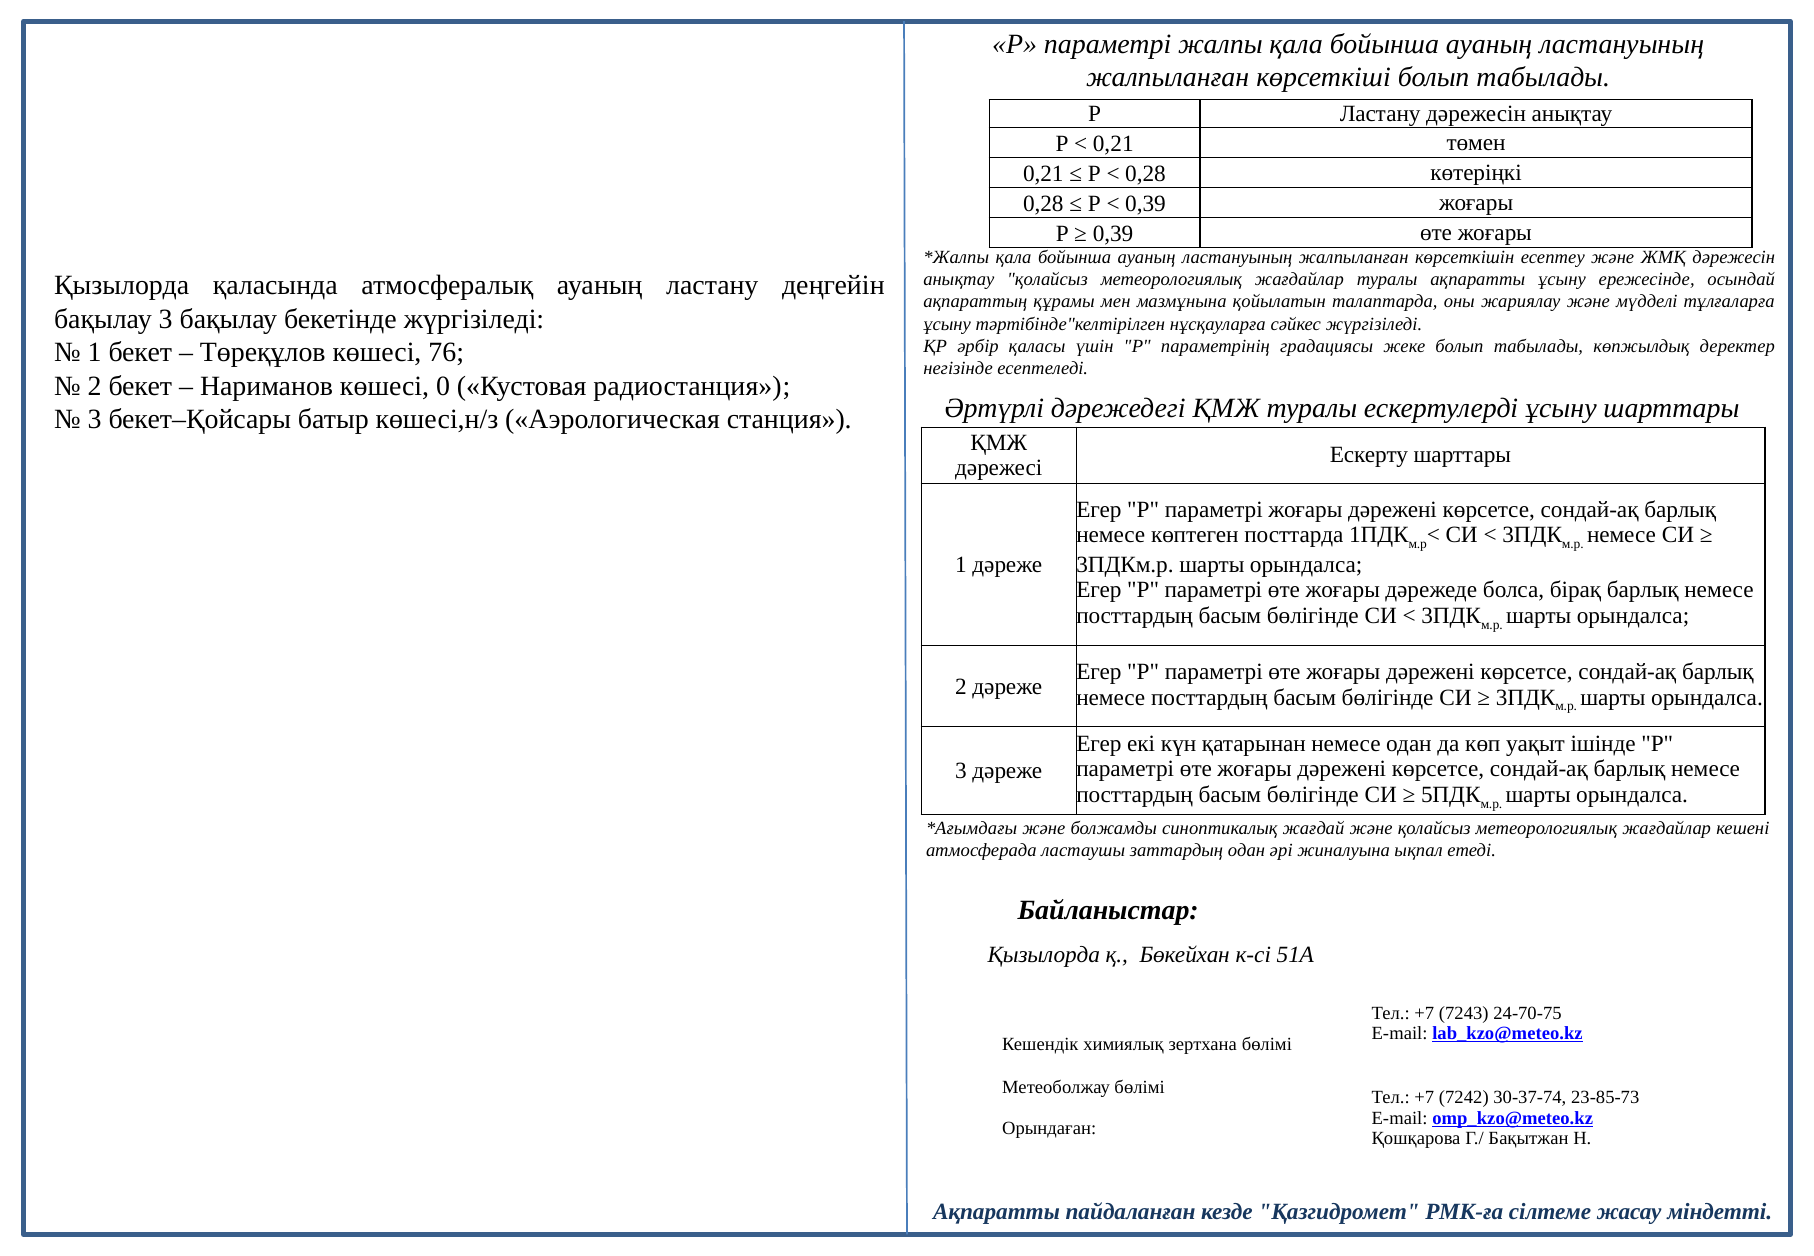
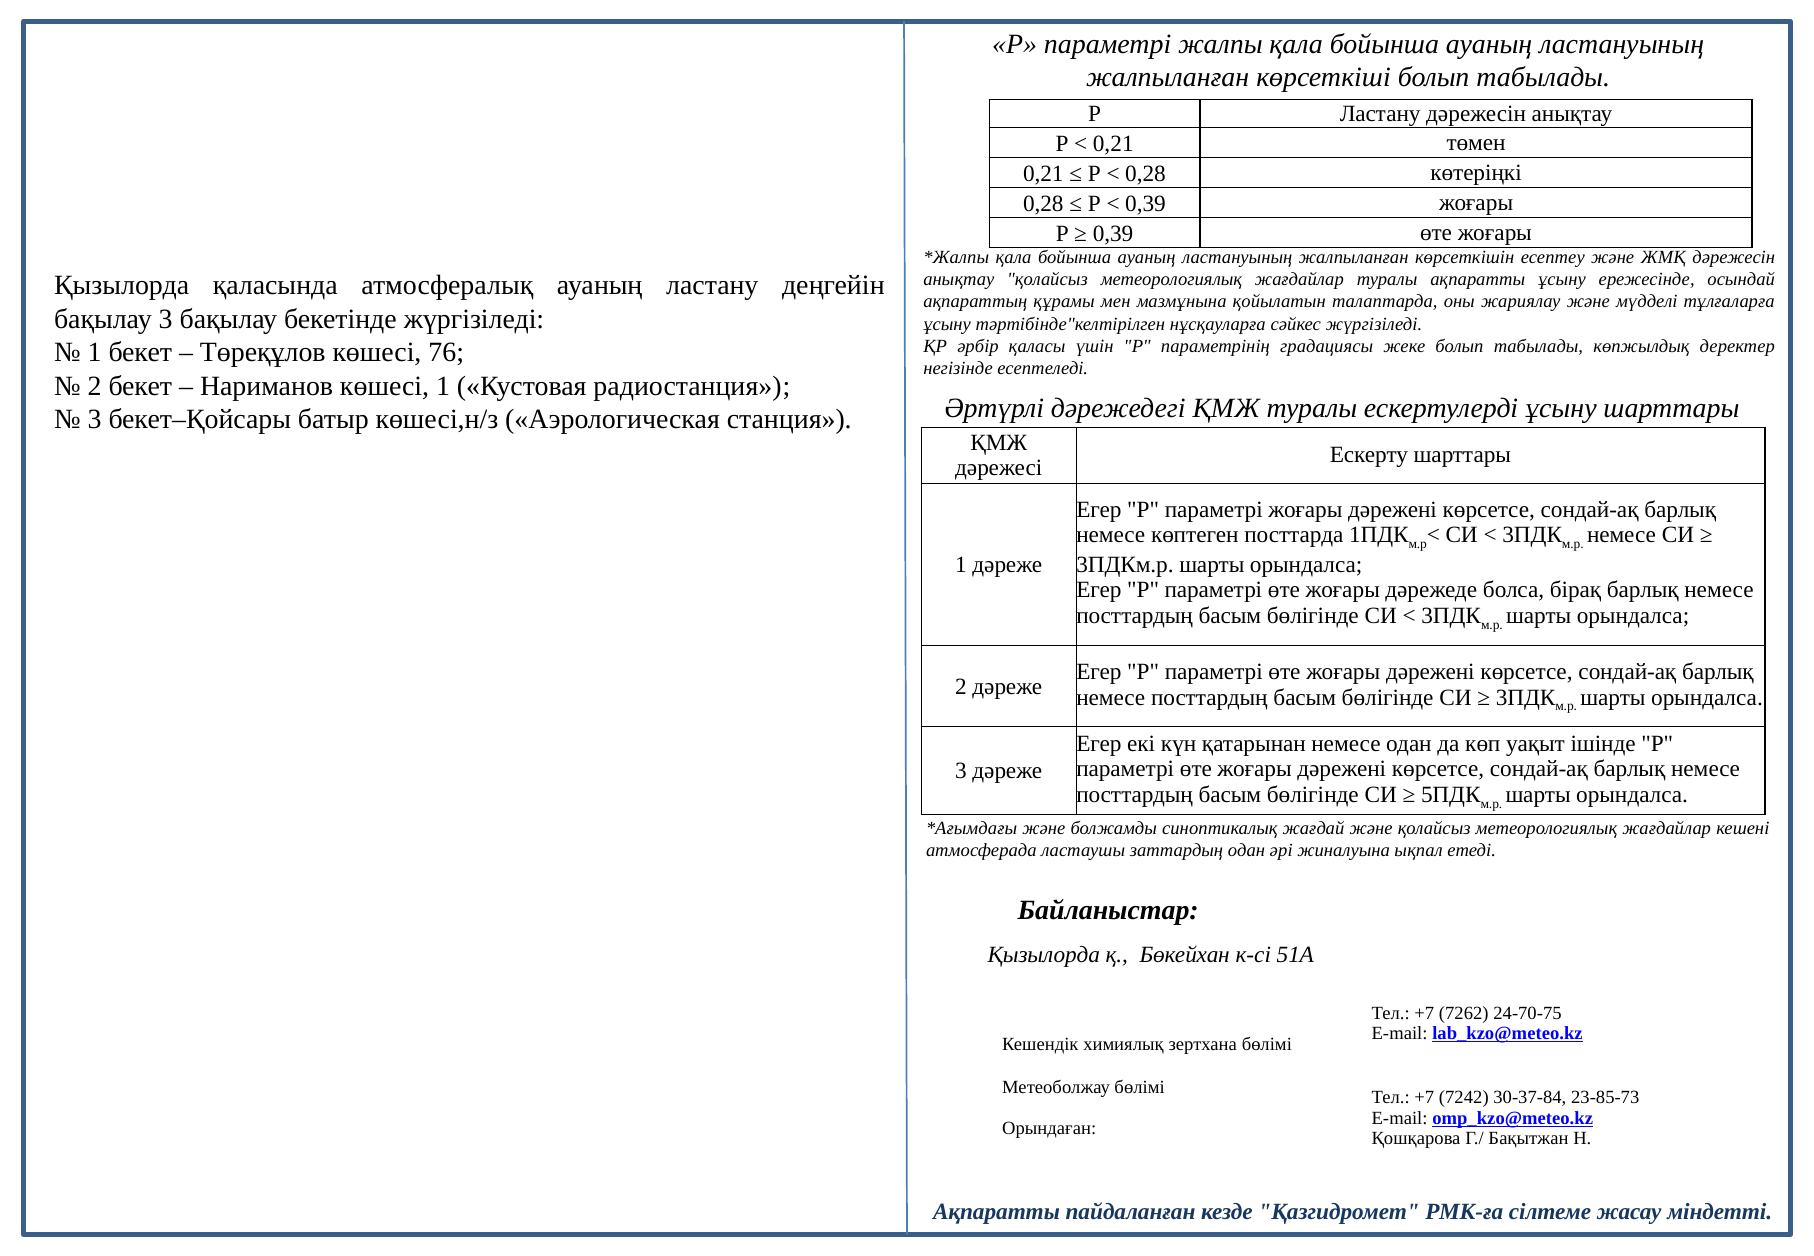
көшесі 0: 0 -> 1
7243: 7243 -> 7262
30-37-74: 30-37-74 -> 30-37-84
